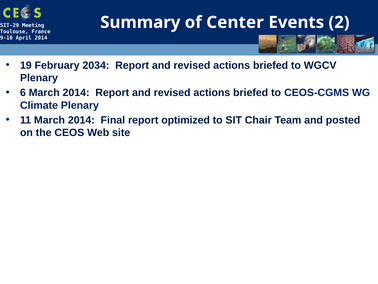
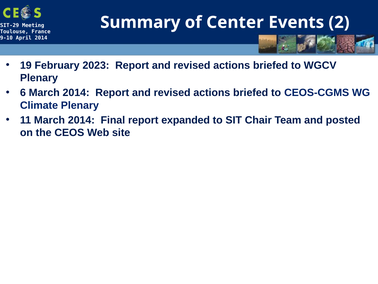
2034: 2034 -> 2023
optimized: optimized -> expanded
